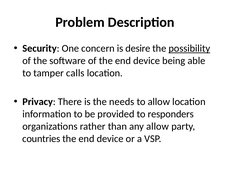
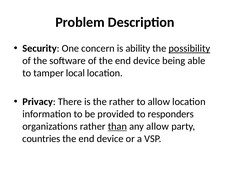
desire: desire -> ability
calls: calls -> local
the needs: needs -> rather
than underline: none -> present
